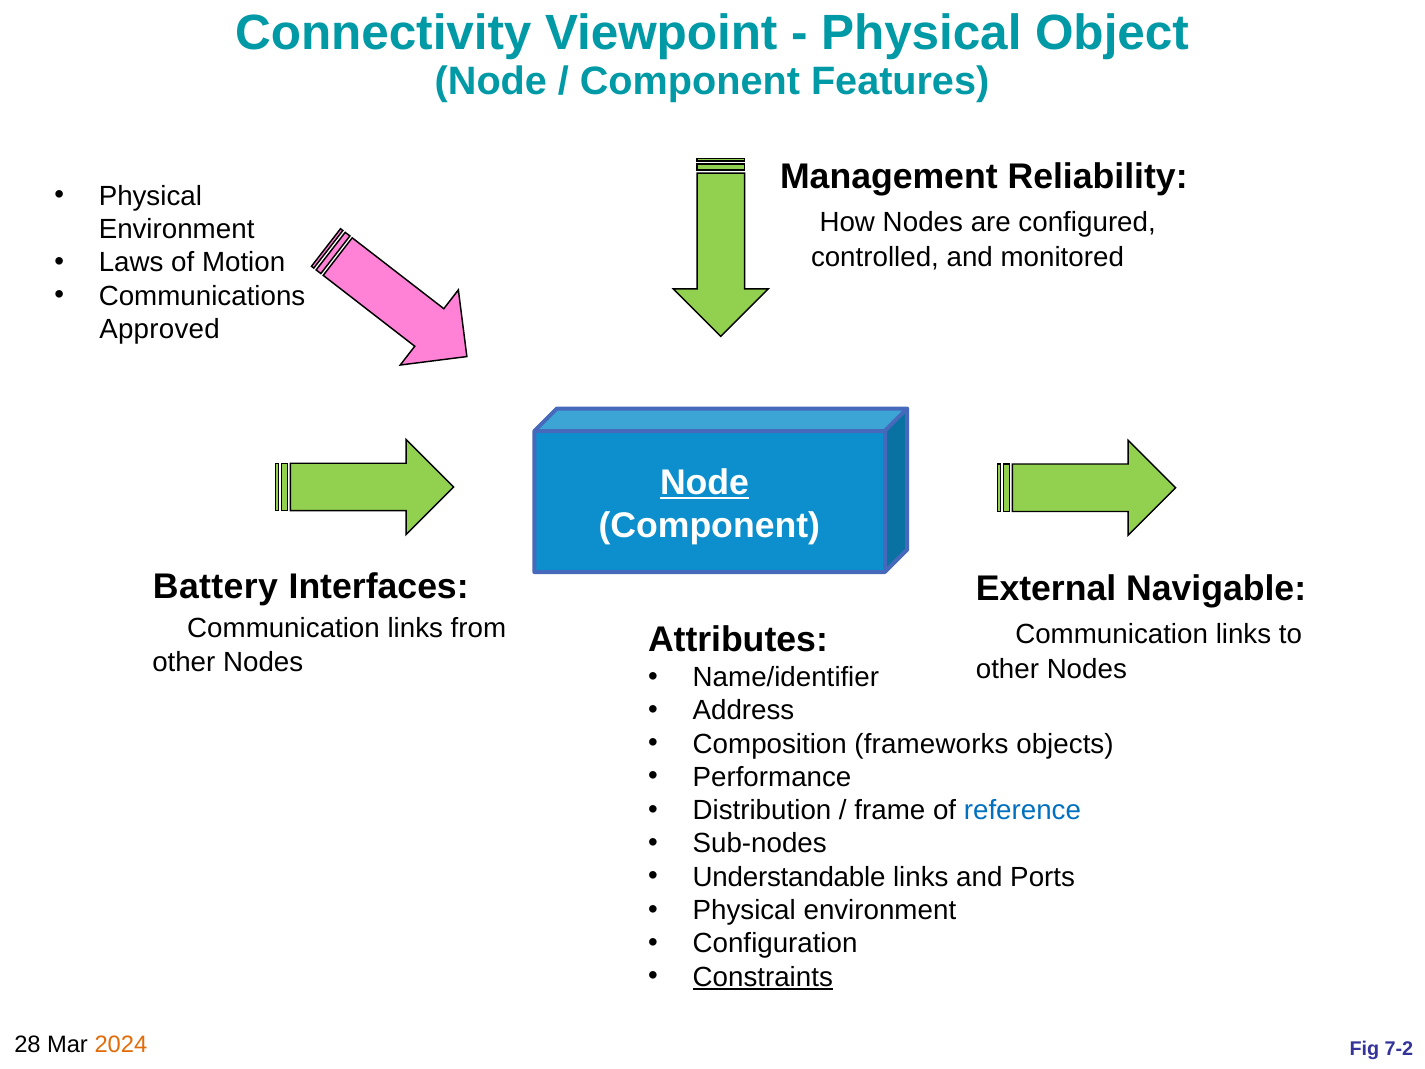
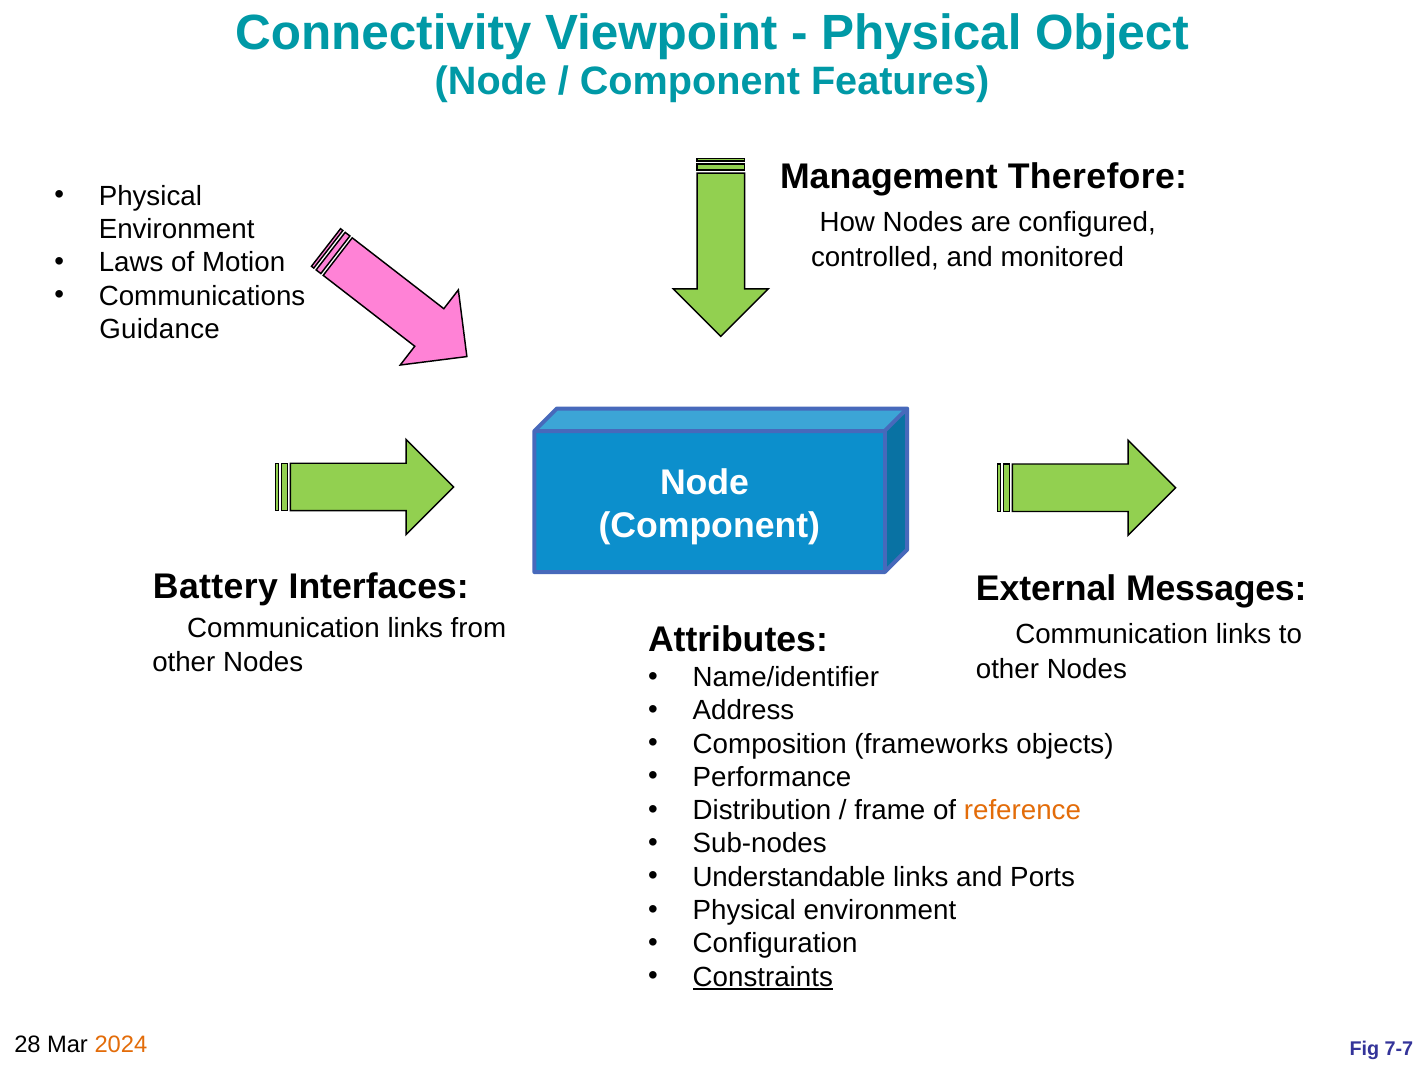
Reliability: Reliability -> Therefore
Approved: Approved -> Guidance
Node at (704, 483) underline: present -> none
Navigable: Navigable -> Messages
reference colour: blue -> orange
7-2: 7-2 -> 7-7
